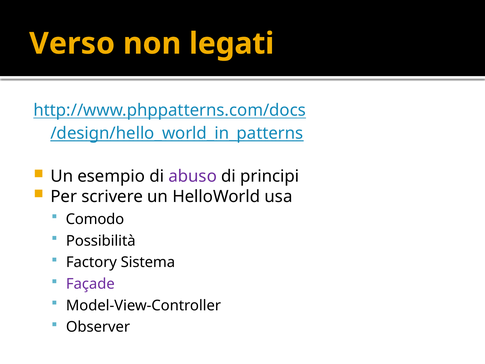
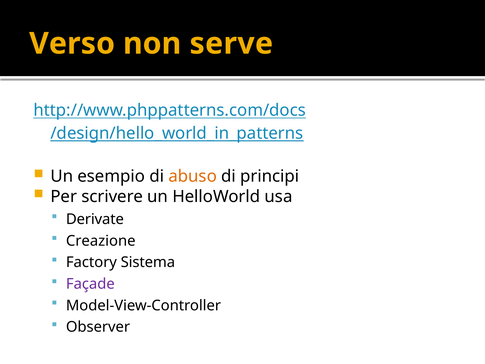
legati: legati -> serve
abuso colour: purple -> orange
Comodo: Comodo -> Derivate
Possibilità: Possibilità -> Creazione
